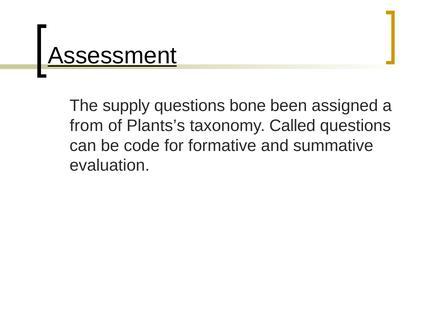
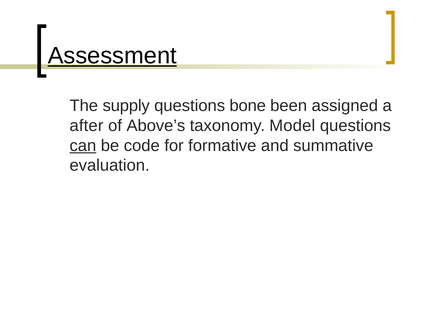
from: from -> after
Plants’s: Plants’s -> Above’s
Called: Called -> Model
can underline: none -> present
